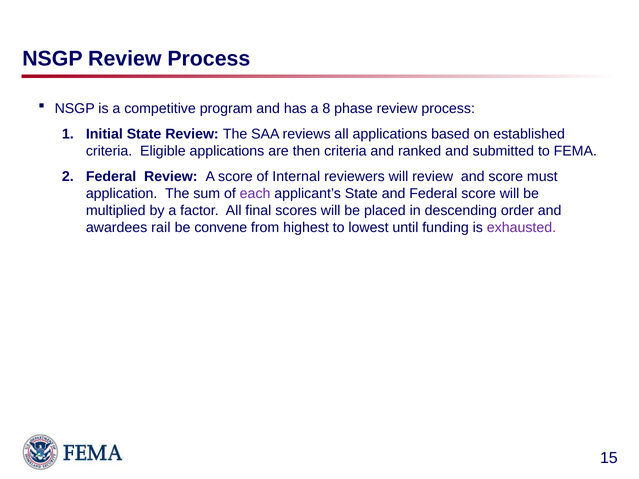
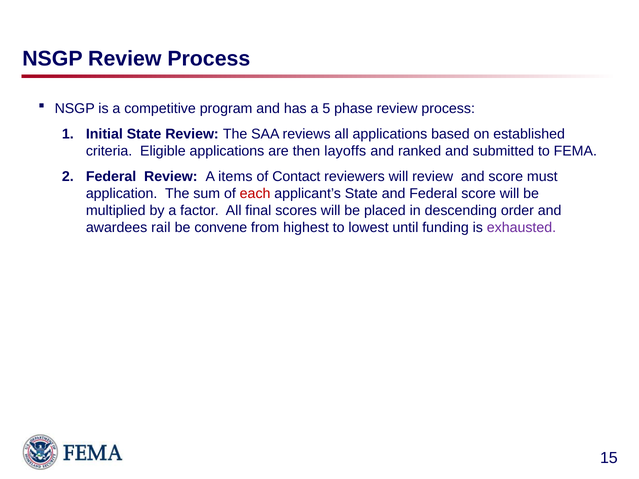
8: 8 -> 5
then criteria: criteria -> layoffs
A score: score -> items
Internal: Internal -> Contact
each colour: purple -> red
